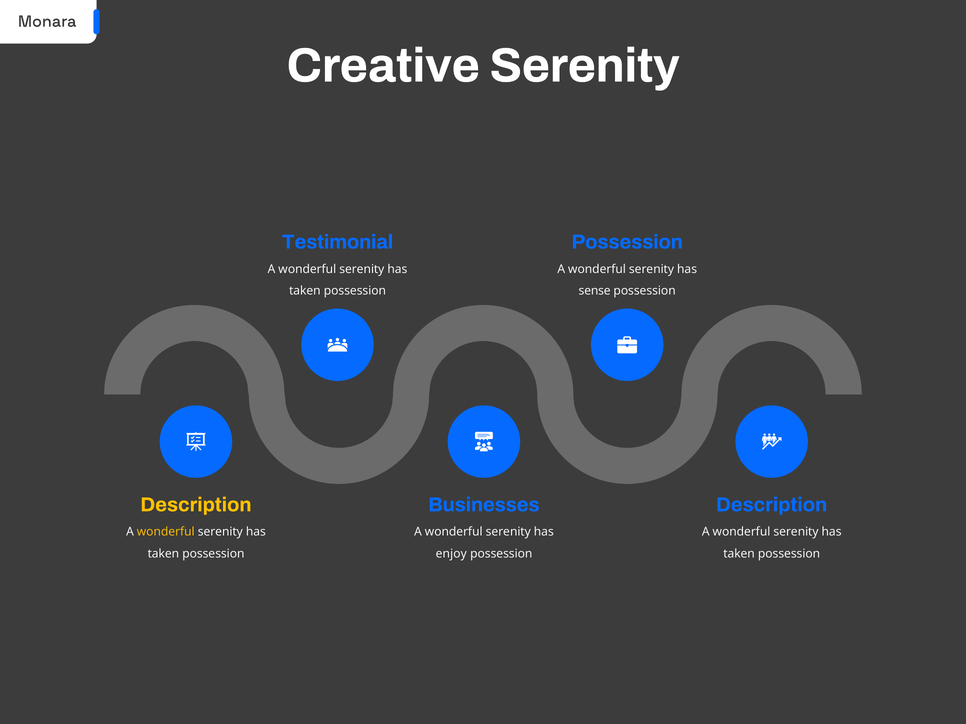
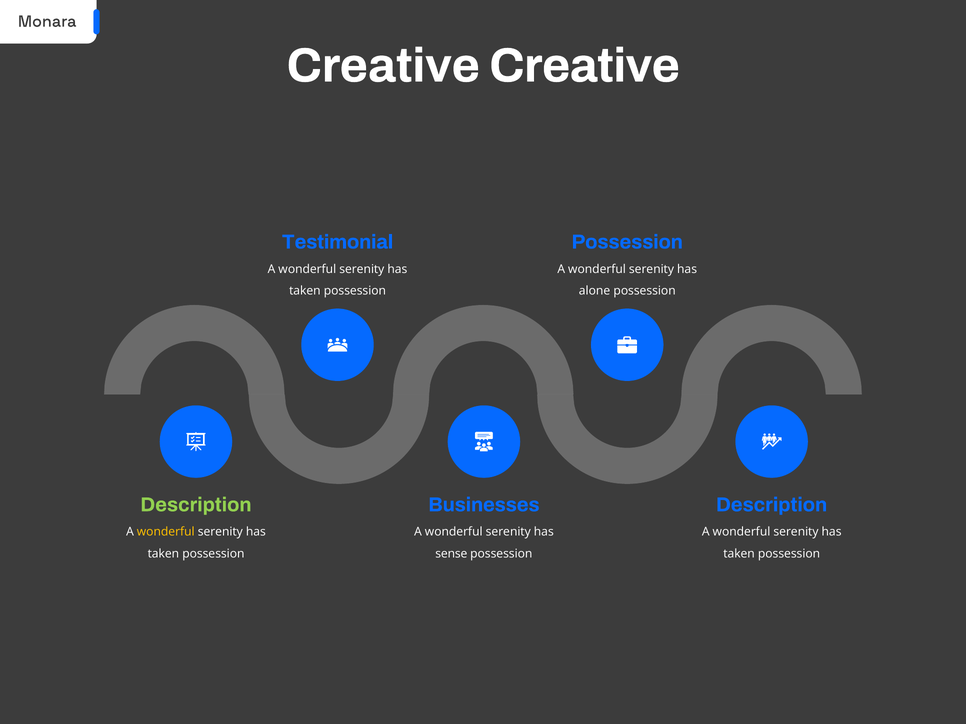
Creative Serenity: Serenity -> Creative
sense: sense -> alone
Description at (196, 505) colour: yellow -> light green
enjoy: enjoy -> sense
